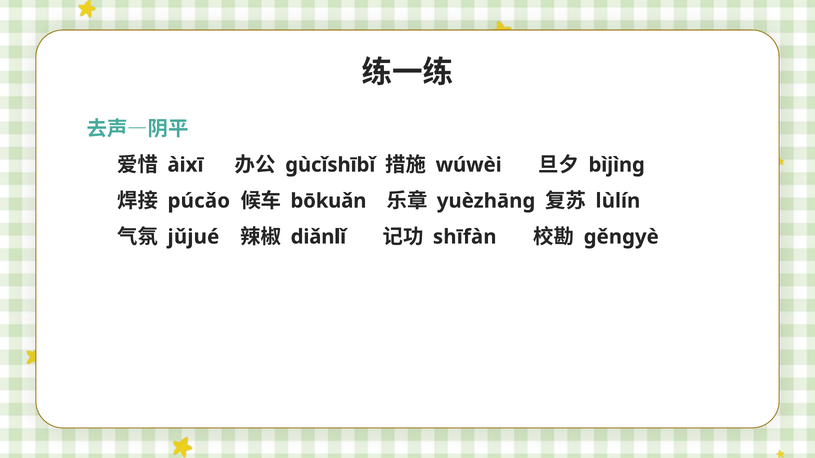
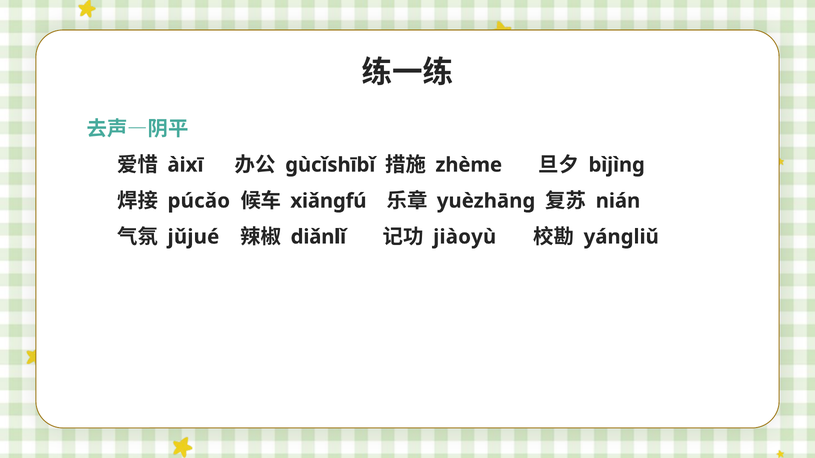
wúwèi: wúwèi -> zhème
bōkuǎn: bōkuǎn -> xiǎngfú
lùlín: lùlín -> nián
shīfàn: shīfàn -> jiàoyù
ɡěnɡyè: ɡěnɡyè -> yángliǔ
